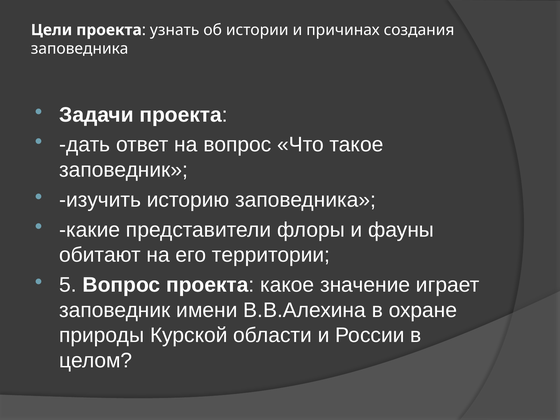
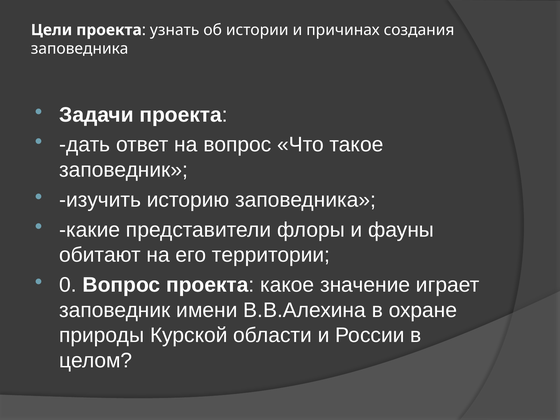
5: 5 -> 0
